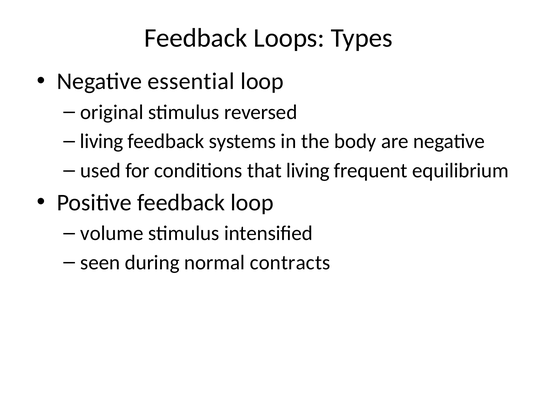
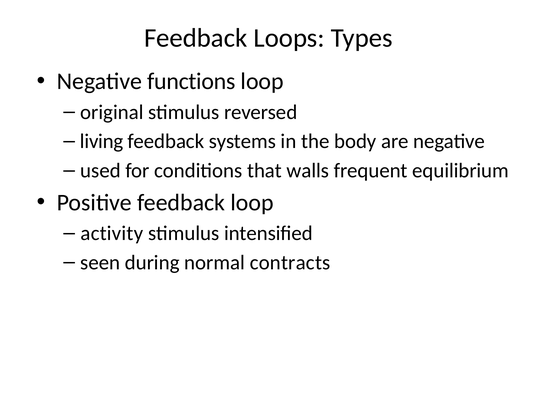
essential: essential -> functions
that living: living -> walls
volume: volume -> activity
